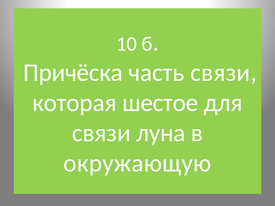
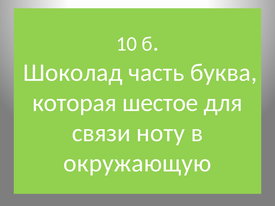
Причёска: Причёска -> Шоколад
часть связи: связи -> буква
луна: луна -> ноту
